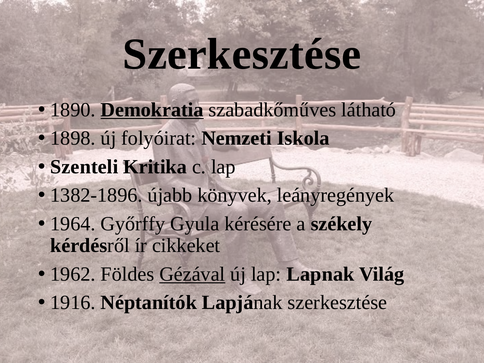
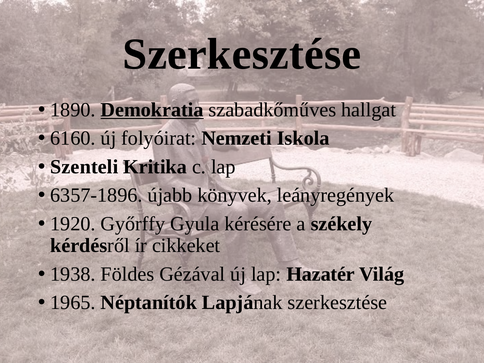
látható: látható -> hallgat
1898: 1898 -> 6160
1382-1896: 1382-1896 -> 6357-1896
1964: 1964 -> 1920
1962: 1962 -> 1938
Gézával underline: present -> none
Lapnak: Lapnak -> Hazatér
1916: 1916 -> 1965
